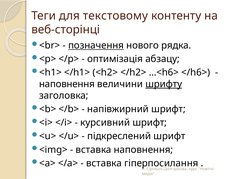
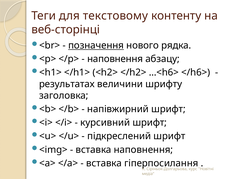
оптимізація at (115, 59): оптимізація -> наповнення
наповнення at (67, 84): наповнення -> результатах
шрифту underline: present -> none
